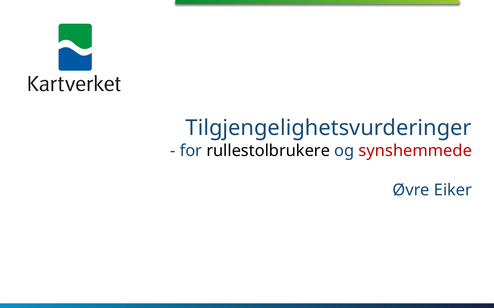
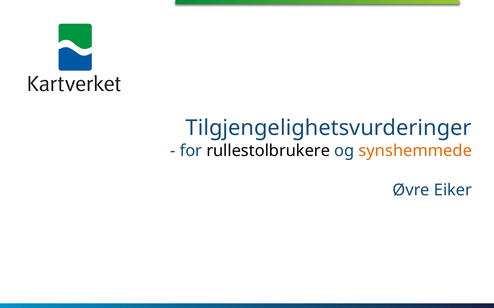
synshemmede colour: red -> orange
